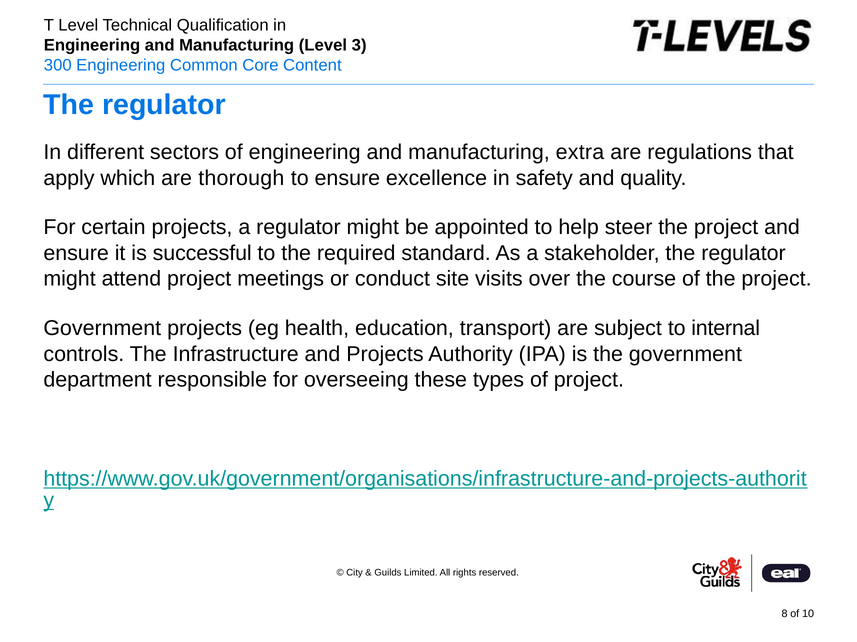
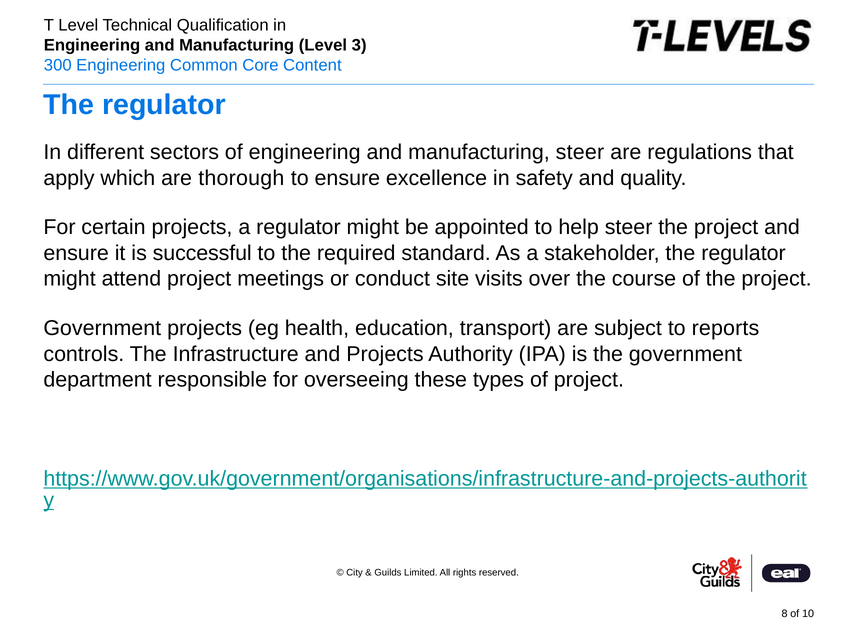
manufacturing extra: extra -> steer
internal: internal -> reports
